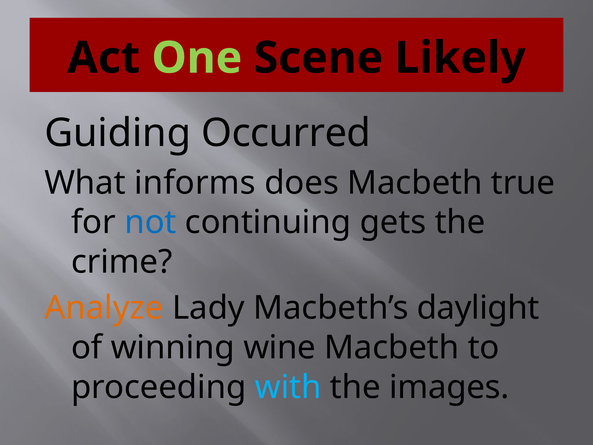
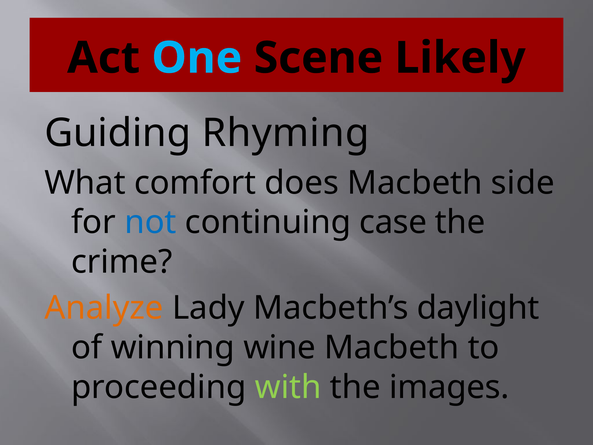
One colour: light green -> light blue
Occurred: Occurred -> Rhyming
informs: informs -> comfort
true: true -> side
gets: gets -> case
with colour: light blue -> light green
